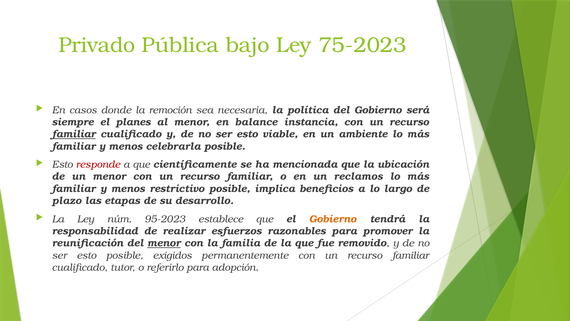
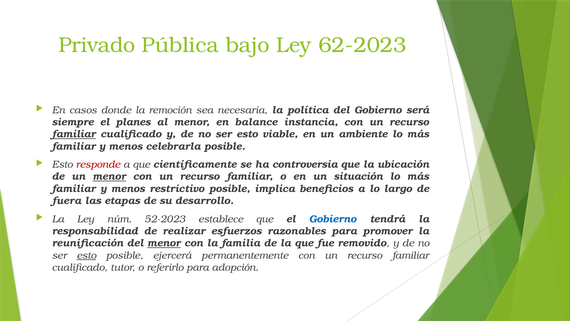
75-2023: 75-2023 -> 62-2023
mencionada: mencionada -> controversia
menor at (109, 176) underline: none -> present
reclamos: reclamos -> situación
plazo: plazo -> fuera
95-2023: 95-2023 -> 52-2023
Gobierno at (333, 219) colour: orange -> blue
esto at (87, 255) underline: none -> present
exigidos: exigidos -> ejercerá
